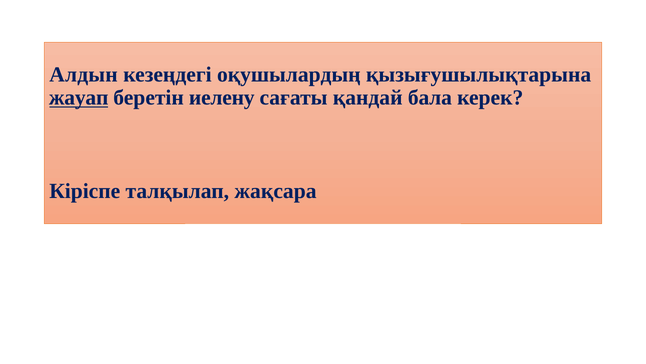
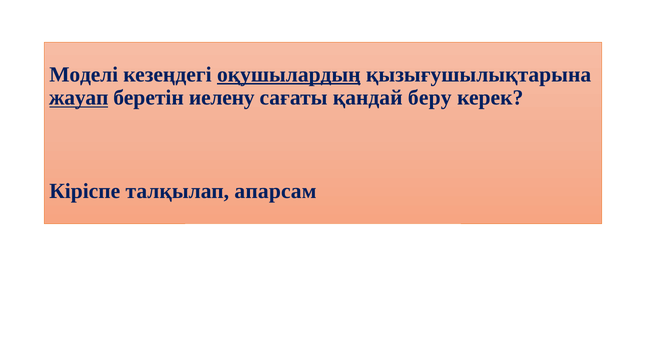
Алдын: Алдын -> Моделі
оқушылардың underline: none -> present
бала: бала -> беру
жақсара: жақсара -> апарсам
